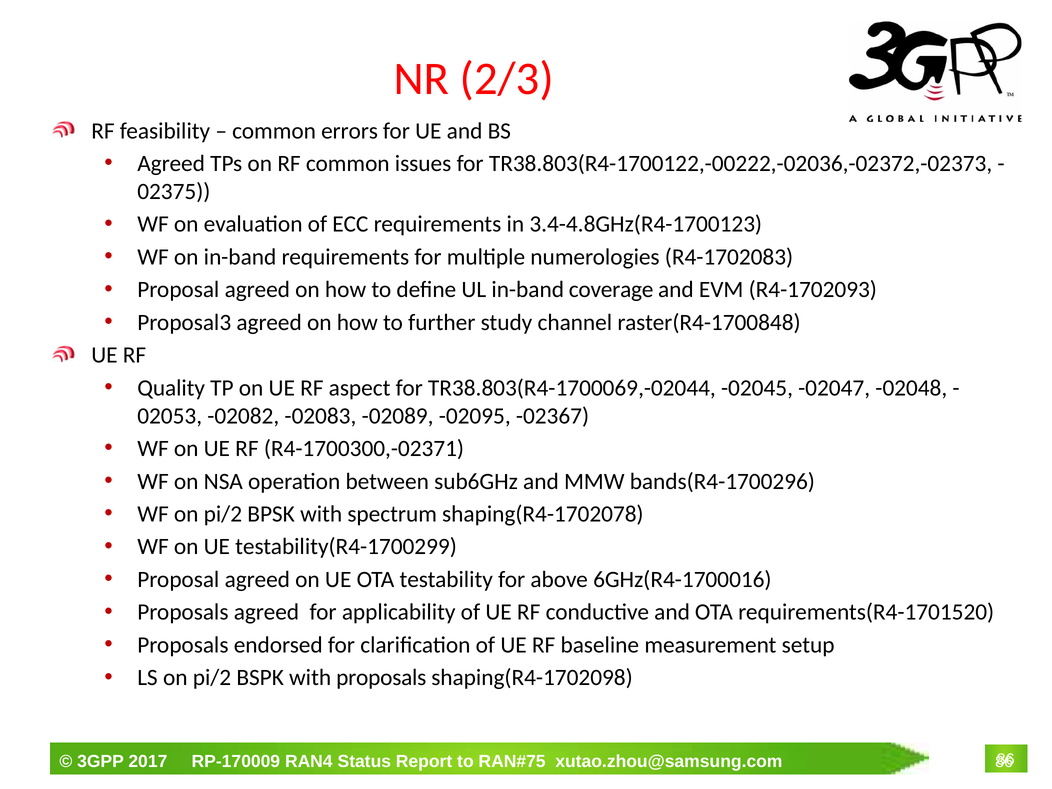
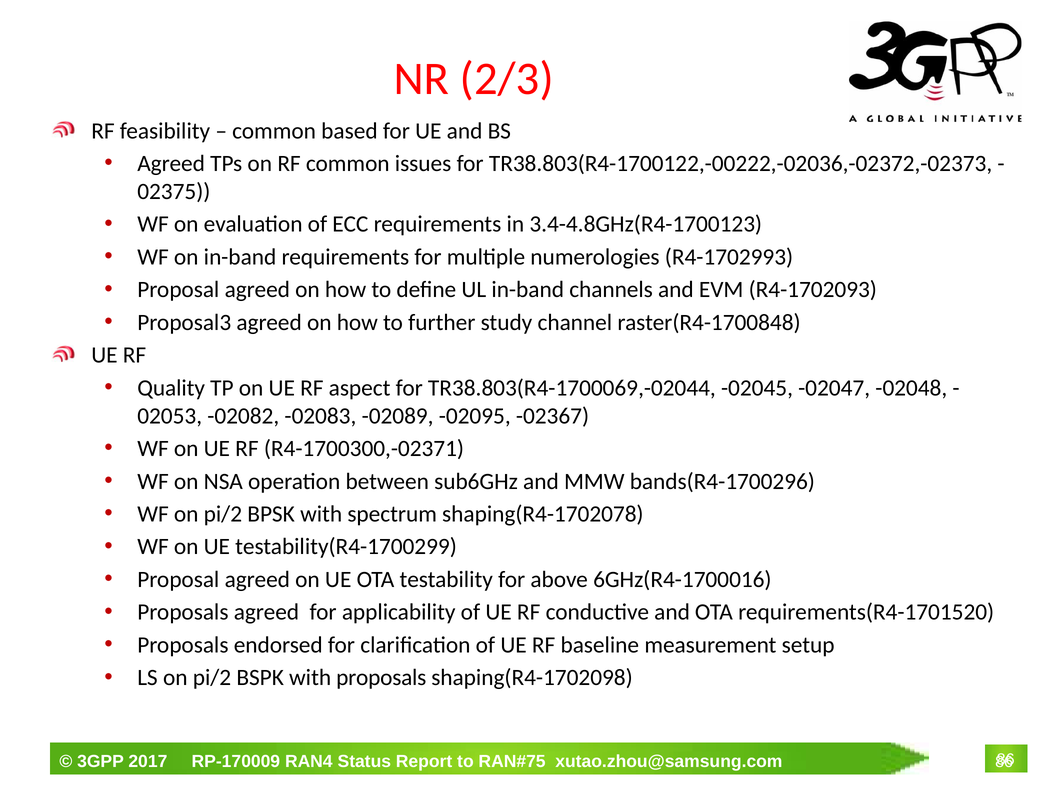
errors: errors -> based
R4-1702083: R4-1702083 -> R4-1702993
coverage: coverage -> channels
